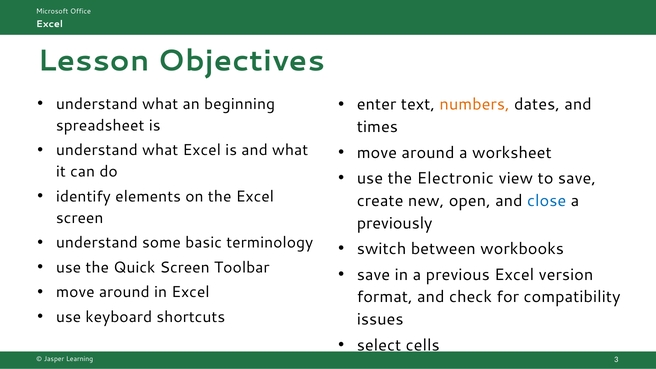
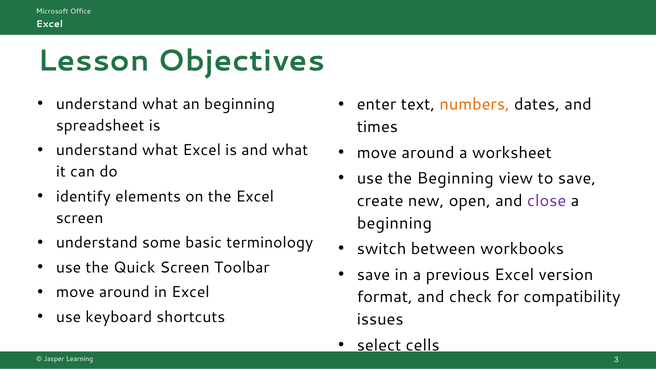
the Electronic: Electronic -> Beginning
close colour: blue -> purple
previously at (395, 223): previously -> beginning
